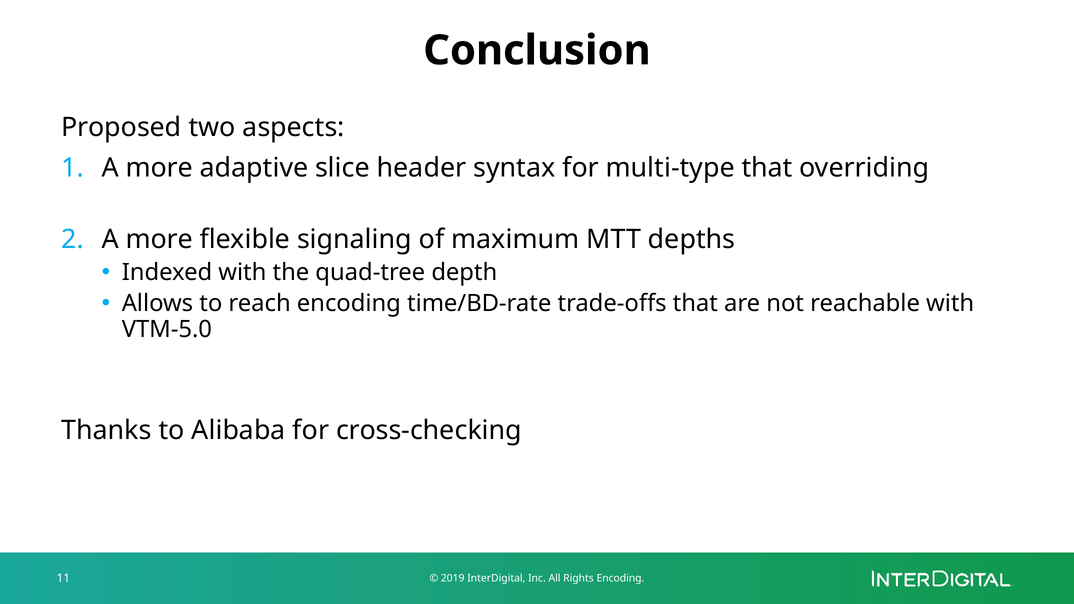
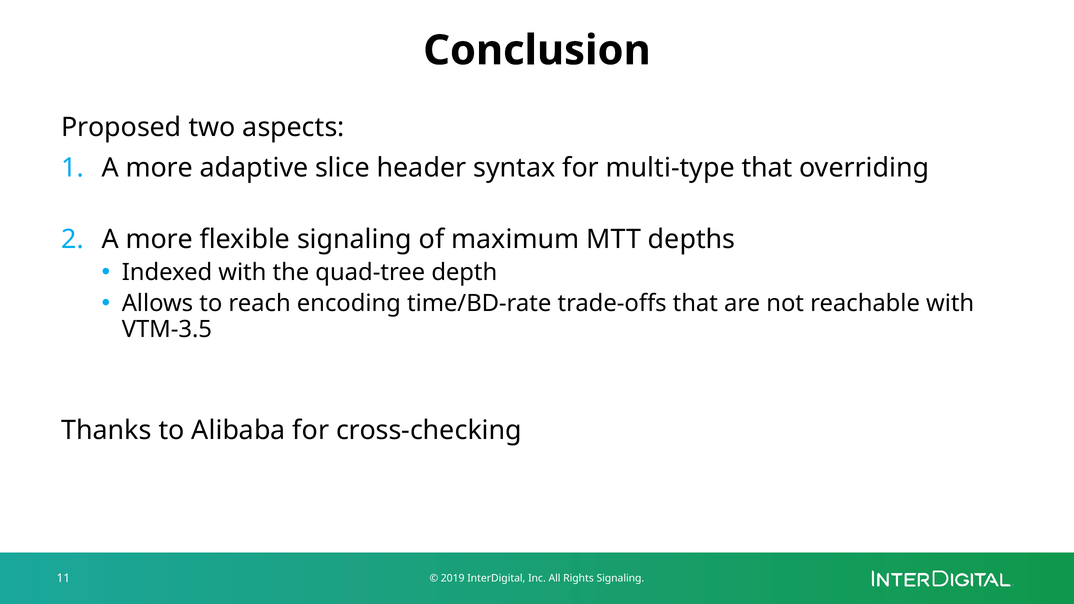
VTM-5.0: VTM-5.0 -> VTM-3.5
Rights Encoding: Encoding -> Signaling
